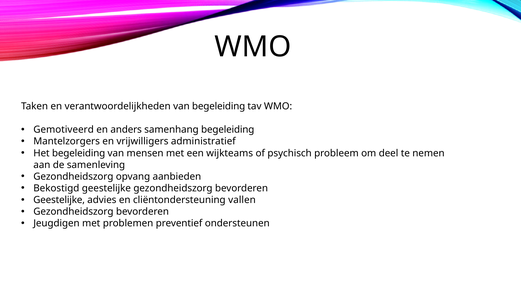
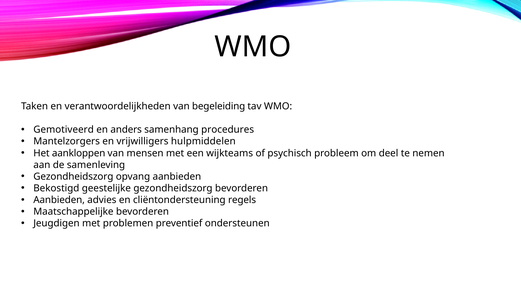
samenhang begeleiding: begeleiding -> procedures
administratief: administratief -> hulpmiddelen
Het begeleiding: begeleiding -> aankloppen
Geestelijke at (59, 200): Geestelijke -> Aanbieden
vallen: vallen -> regels
Gezondheidszorg at (73, 212): Gezondheidszorg -> Maatschappelijke
